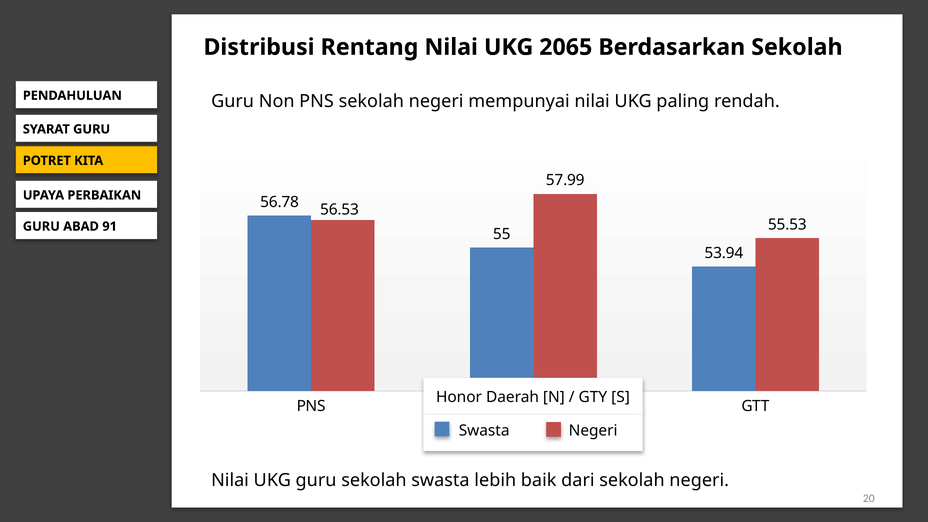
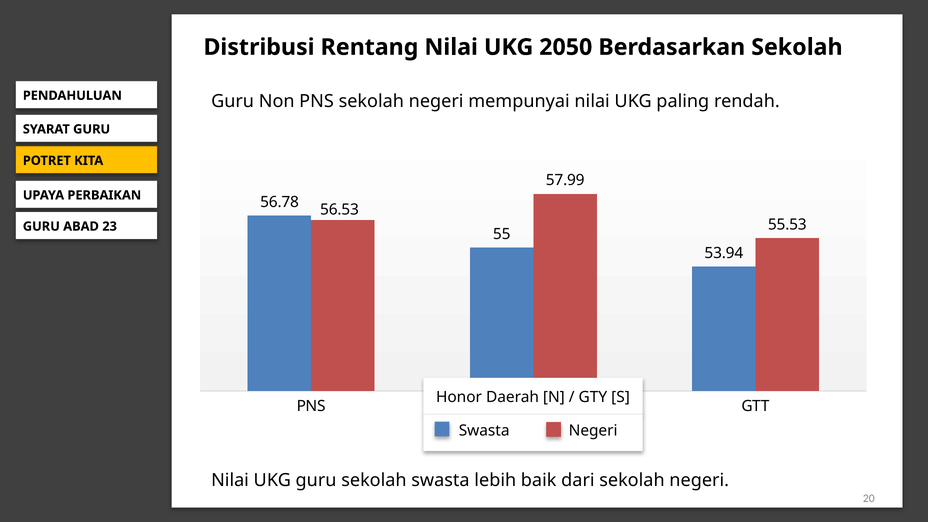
2065: 2065 -> 2050
91: 91 -> 23
